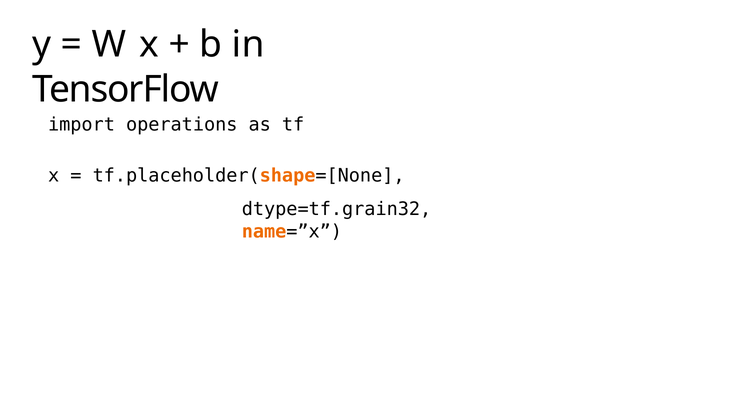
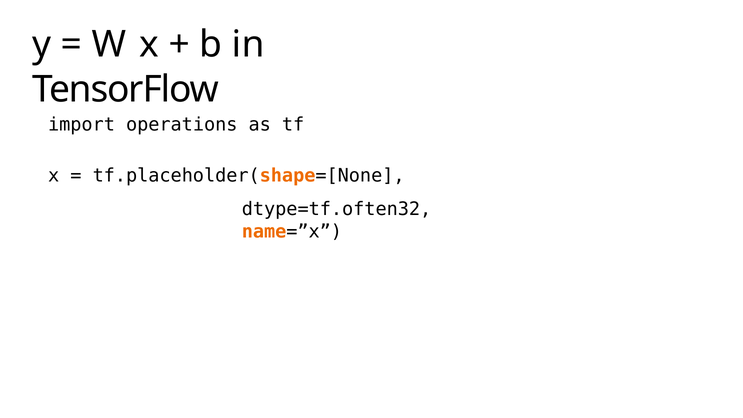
dtype=tf.grain32: dtype=tf.grain32 -> dtype=tf.often32
